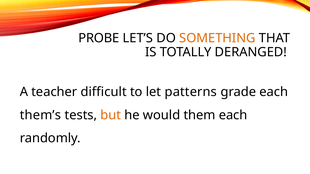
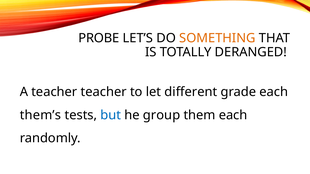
teacher difficult: difficult -> teacher
patterns: patterns -> different
but colour: orange -> blue
would: would -> group
